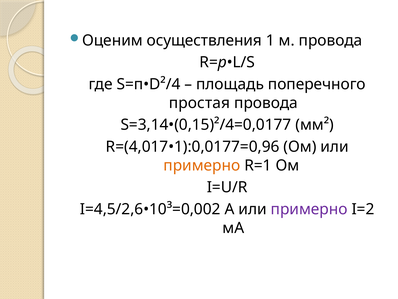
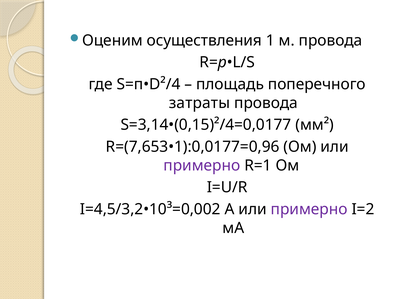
простая: простая -> затраты
R=(4,017•1):0,0177=0,96: R=(4,017•1):0,0177=0,96 -> R=(7,653•1):0,0177=0,96
примерно at (202, 165) colour: orange -> purple
I=4,5/2,6•10³=0,002: I=4,5/2,6•10³=0,002 -> I=4,5/3,2•10³=0,002
